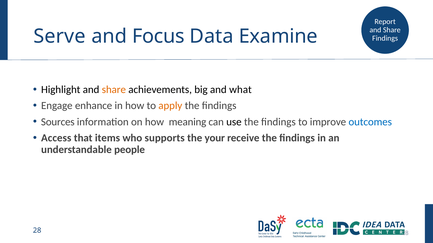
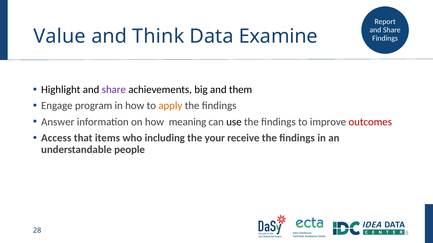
Serve: Serve -> Value
Focus: Focus -> Think
share at (114, 90) colour: orange -> purple
what: what -> them
enhance: enhance -> program
Sources: Sources -> Answer
outcomes colour: blue -> red
supports: supports -> including
